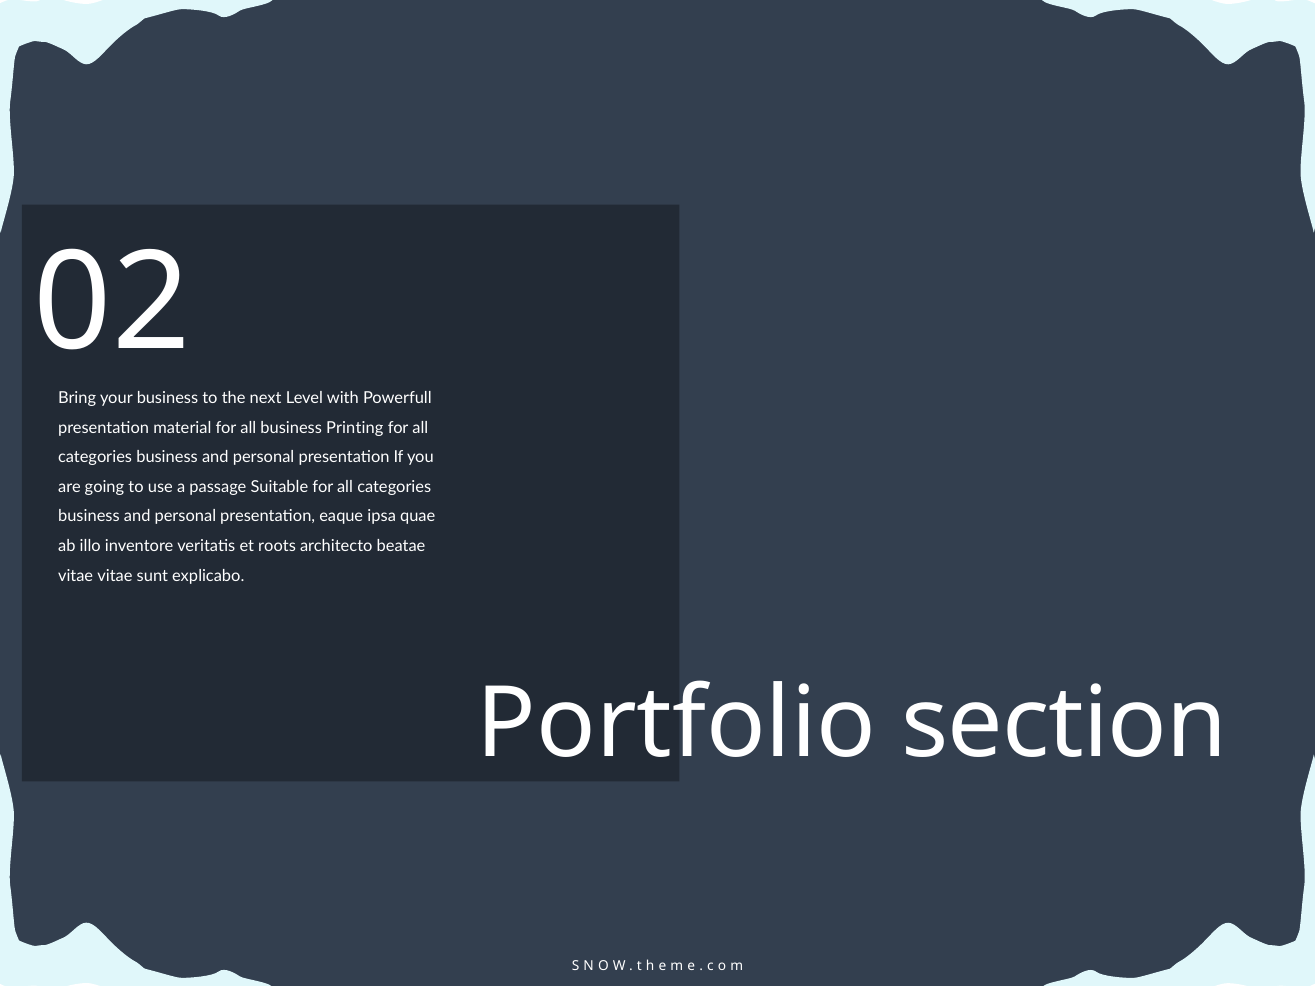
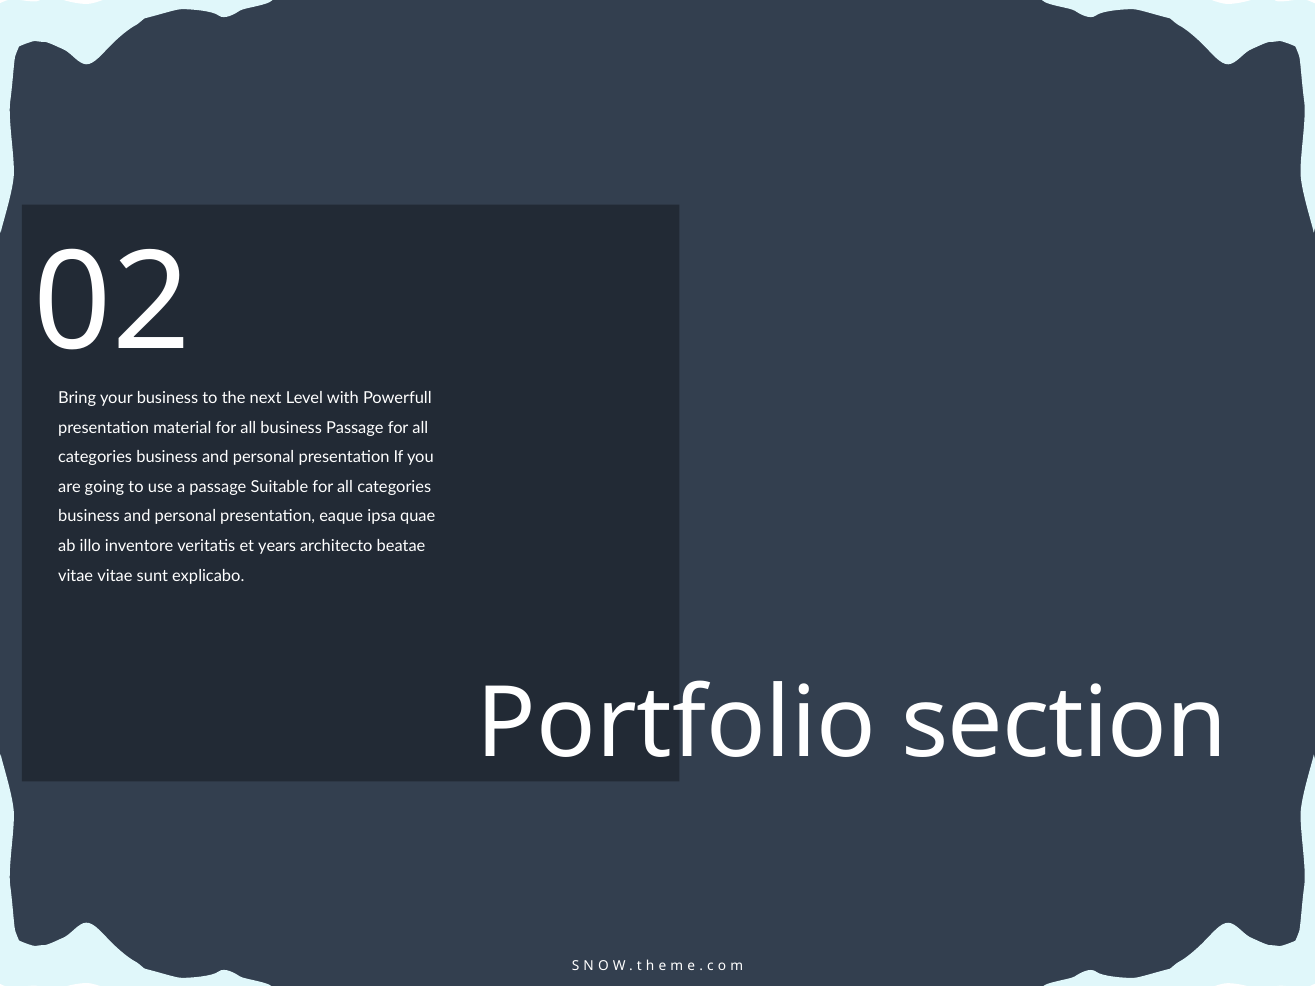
business Printing: Printing -> Passage
roots: roots -> years
